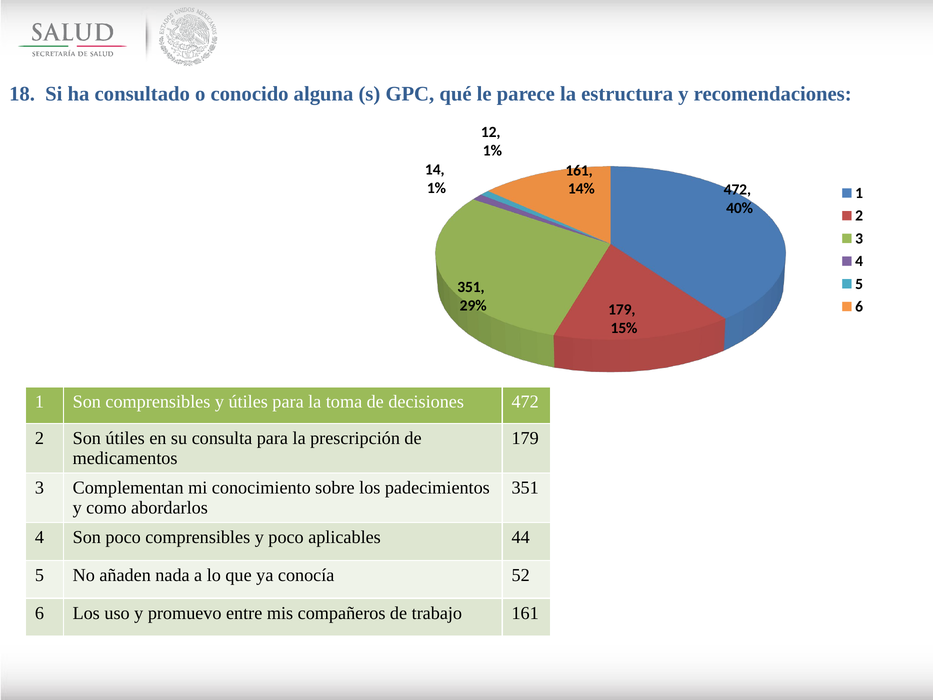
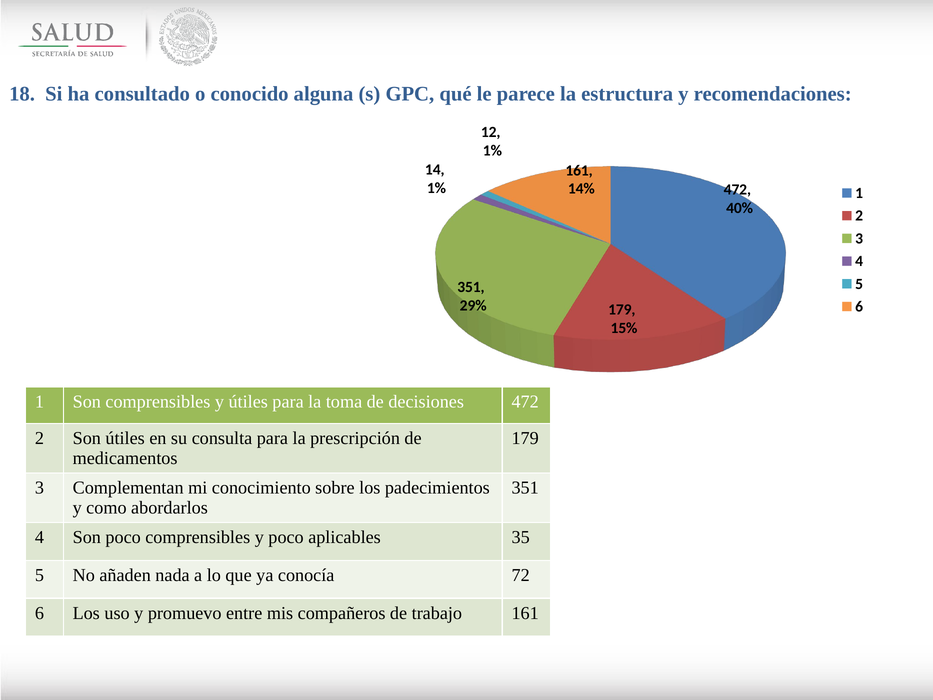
44: 44 -> 35
52: 52 -> 72
